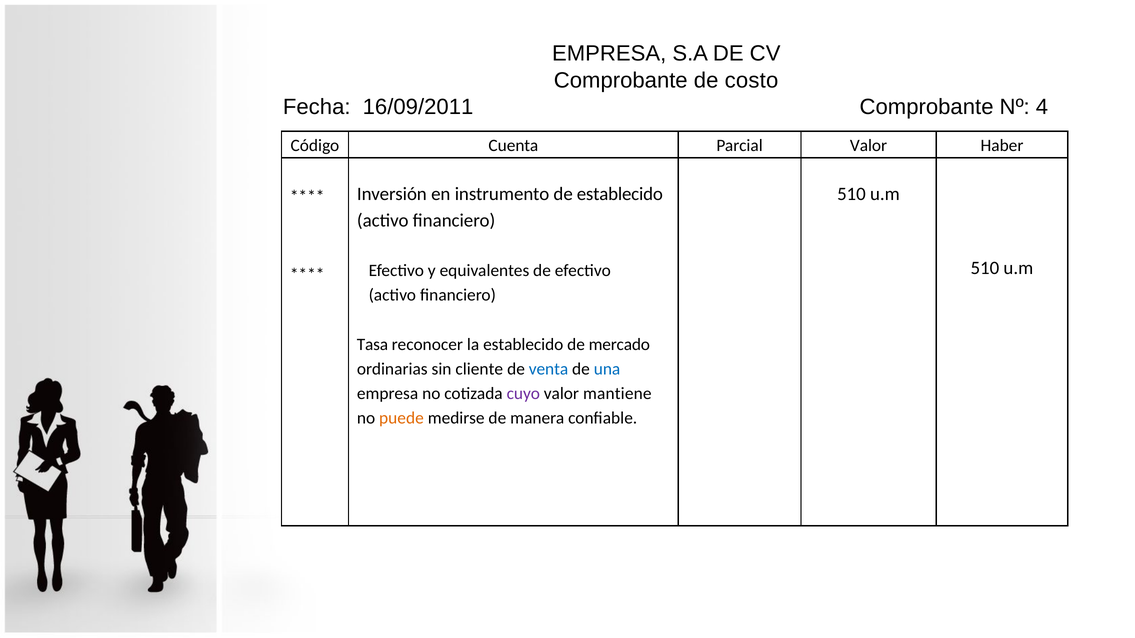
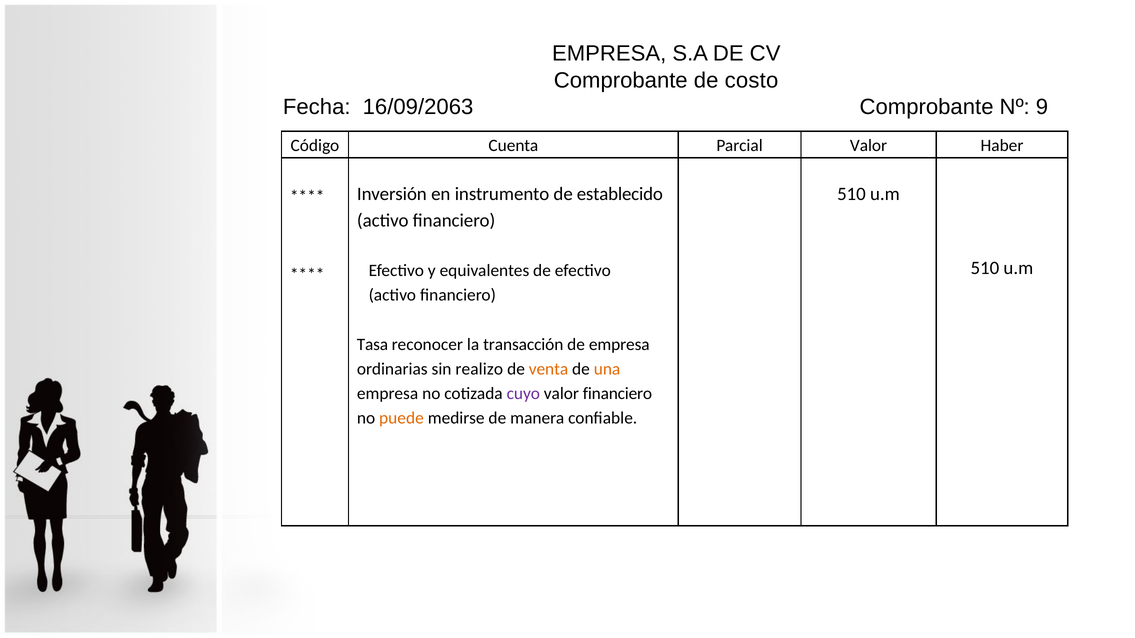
16/09/2011: 16/09/2011 -> 16/09/2063
4: 4 -> 9
la establecido: establecido -> transacción
de mercado: mercado -> empresa
cliente: cliente -> realizo
venta colour: blue -> orange
una colour: blue -> orange
valor mantiene: mantiene -> financiero
